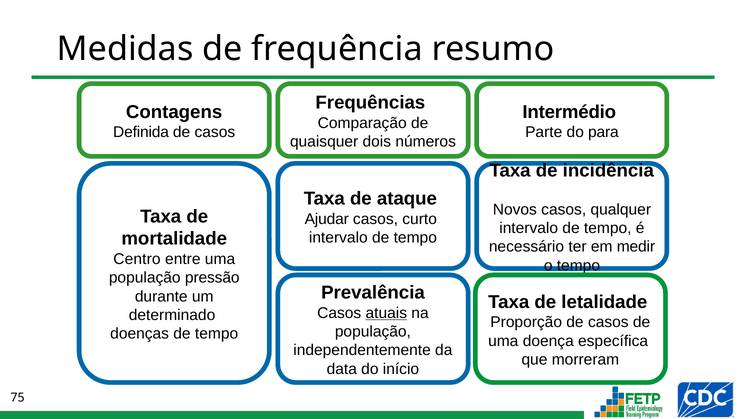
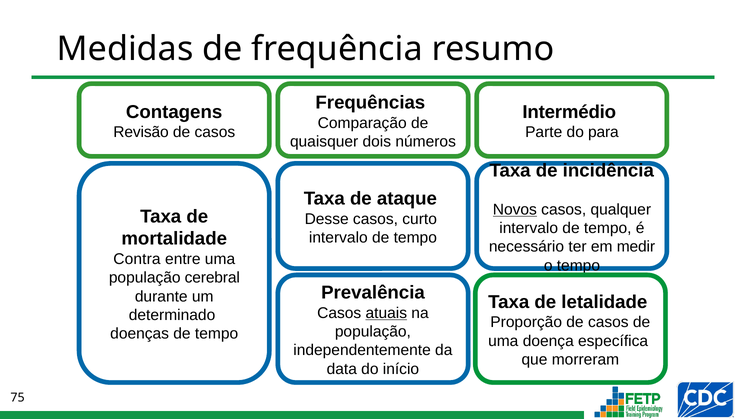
Definida: Definida -> Revisão
Novos underline: none -> present
Ajudar: Ajudar -> Desse
Centro: Centro -> Contra
pressão: pressão -> cerebral
